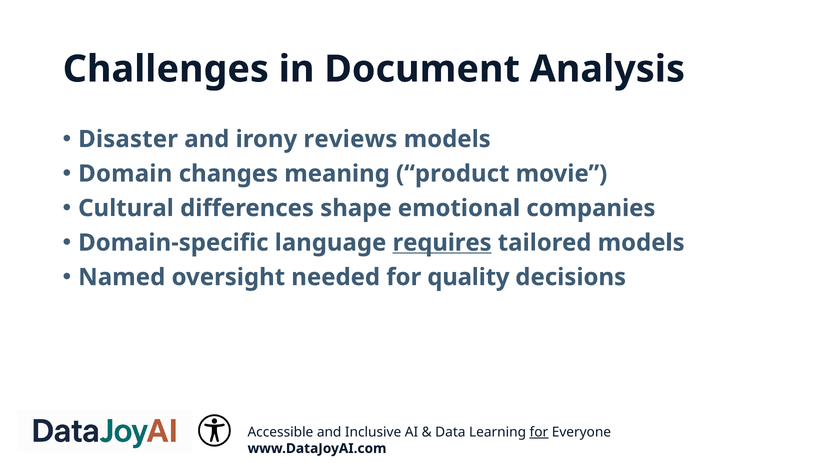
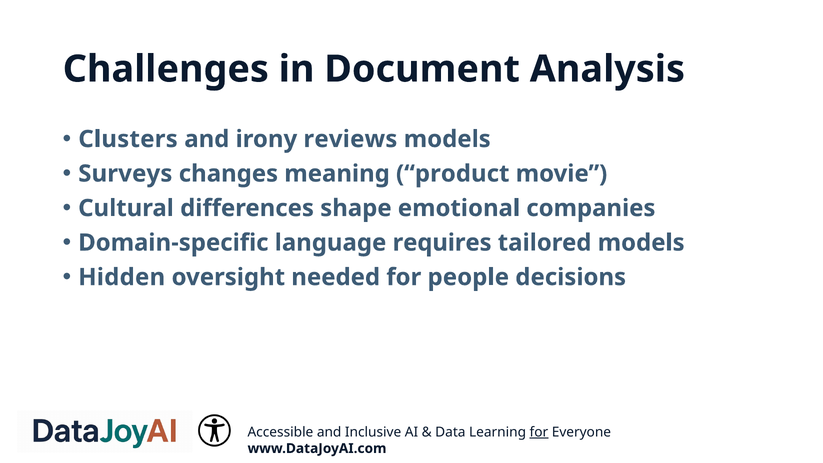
Disaster: Disaster -> Clusters
Domain: Domain -> Surveys
requires underline: present -> none
Named: Named -> Hidden
quality: quality -> people
